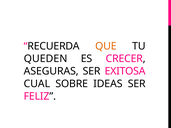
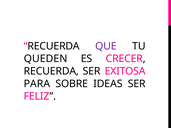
QUE colour: orange -> purple
ASEGURAS at (51, 71): ASEGURAS -> RECUERDA
CUAL: CUAL -> PARA
